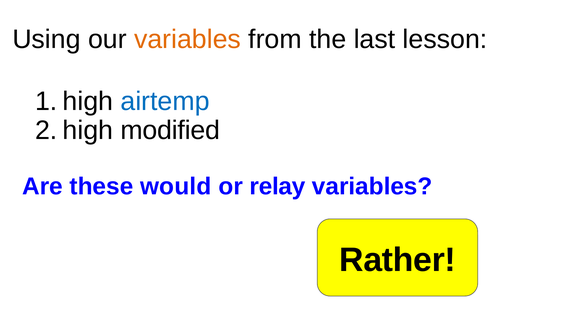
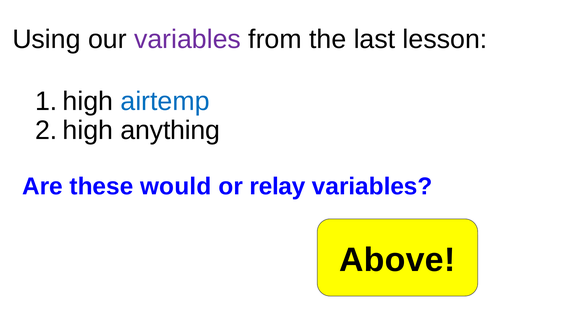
variables at (187, 39) colour: orange -> purple
modified: modified -> anything
Rather: Rather -> Above
